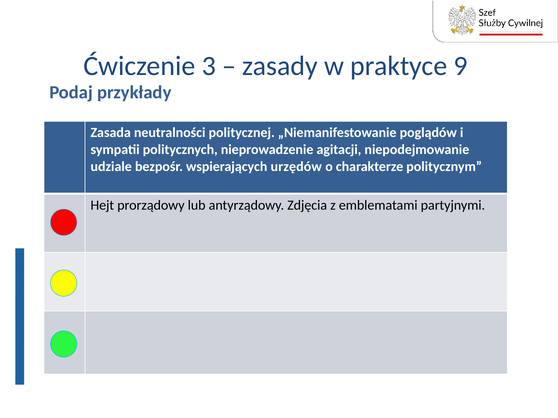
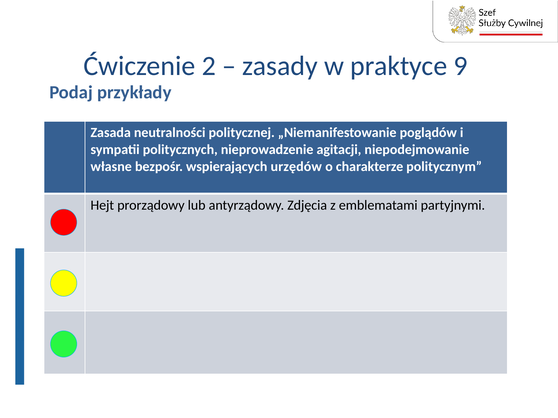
3: 3 -> 2
udziale: udziale -> własne
